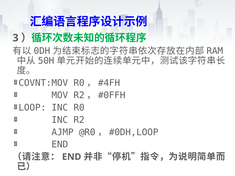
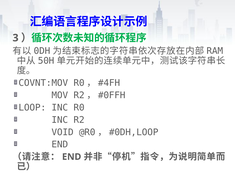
AJMP: AJMP -> VOID
